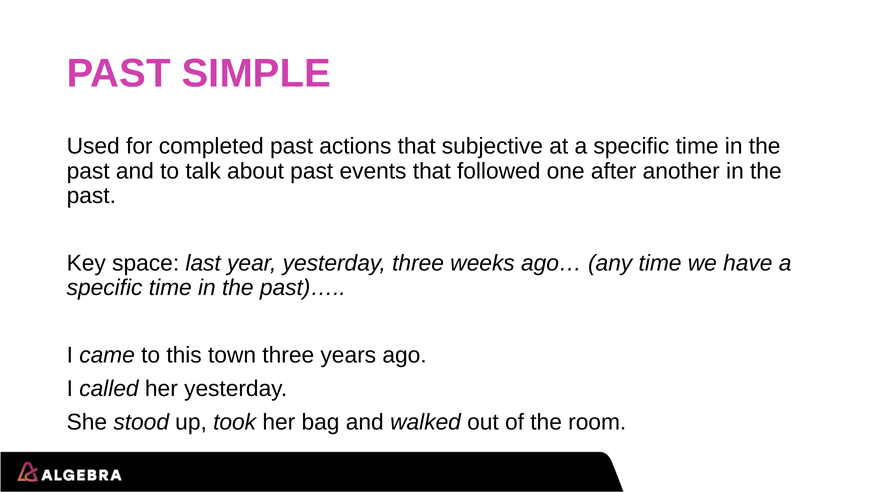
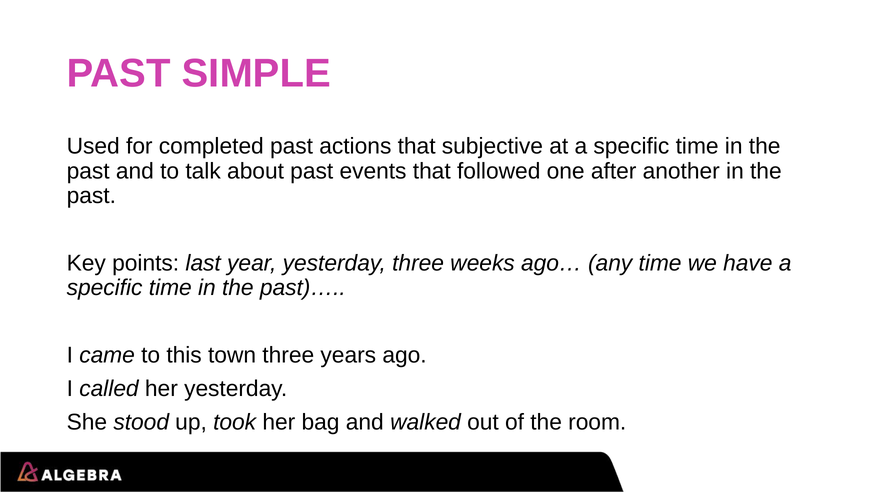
space: space -> points
